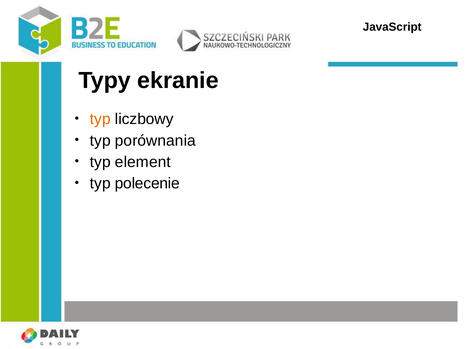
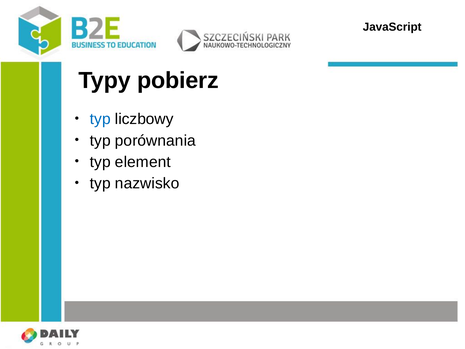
ekranie: ekranie -> pobierz
typ at (100, 119) colour: orange -> blue
polecenie: polecenie -> nazwisko
